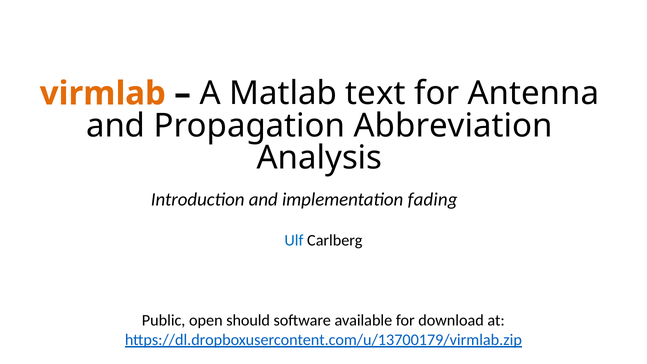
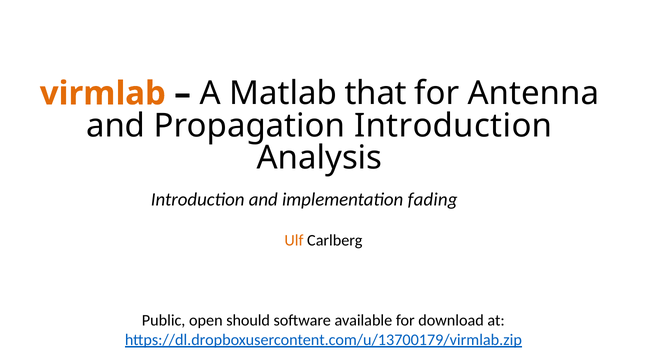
text: text -> that
Propagation Abbreviation: Abbreviation -> Introduction
Ulf colour: blue -> orange
